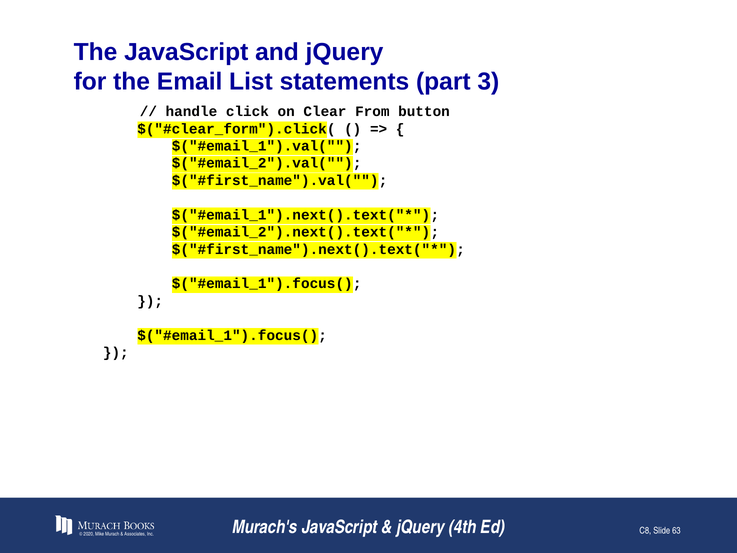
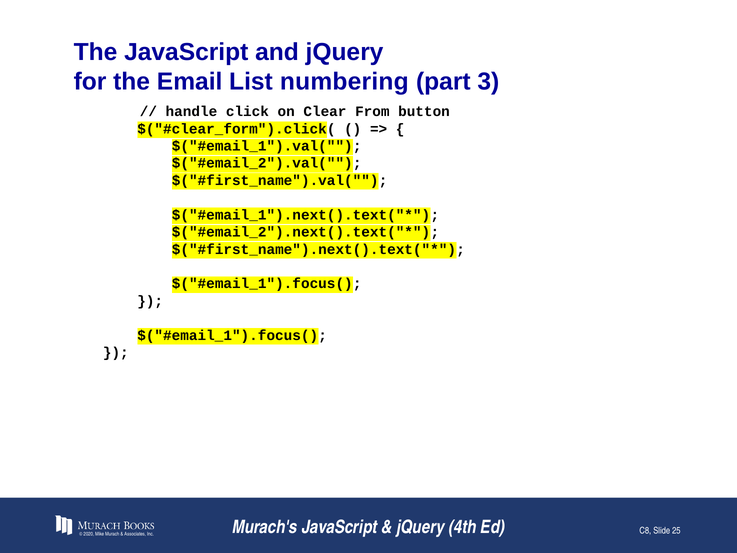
statements: statements -> numbering
63: 63 -> 25
